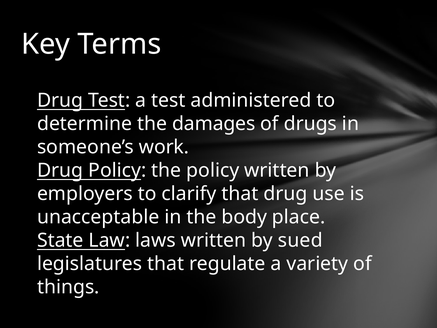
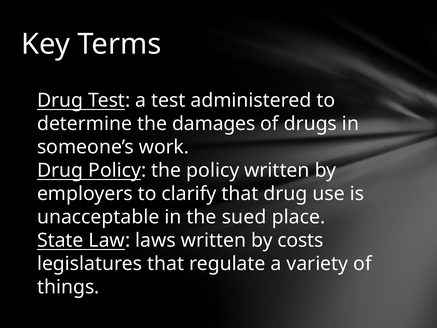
body: body -> sued
sued: sued -> costs
